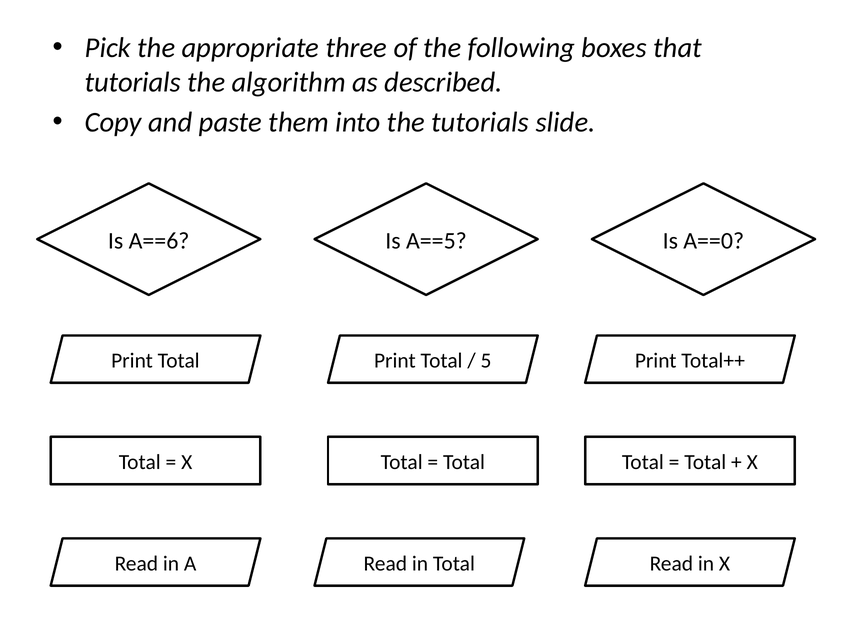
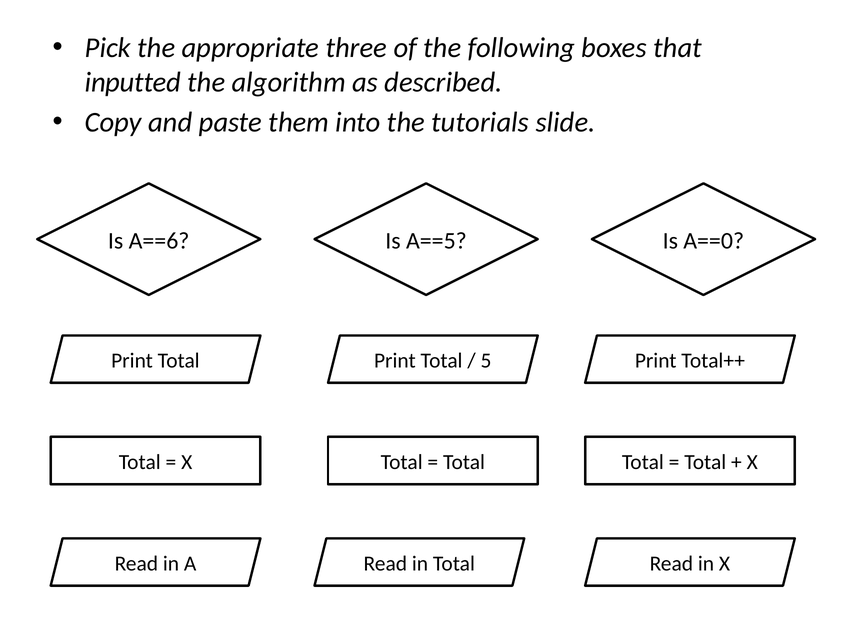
tutorials at (133, 82): tutorials -> inputted
